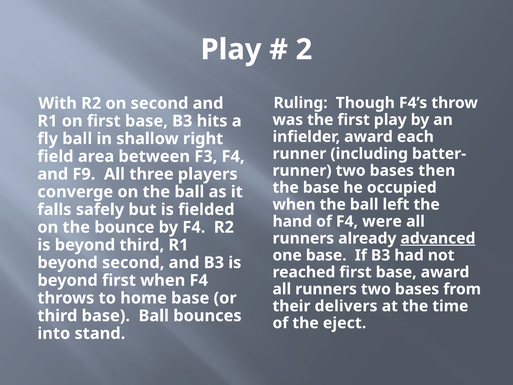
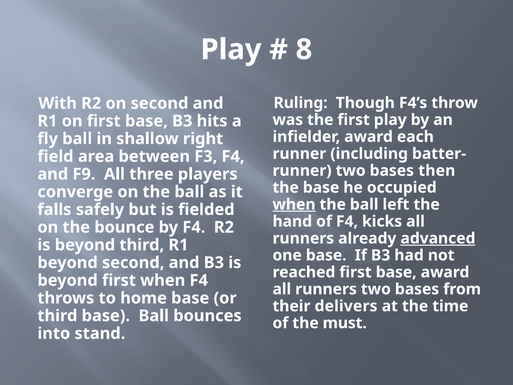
2: 2 -> 8
when at (294, 204) underline: none -> present
were: were -> kicks
eject: eject -> must
